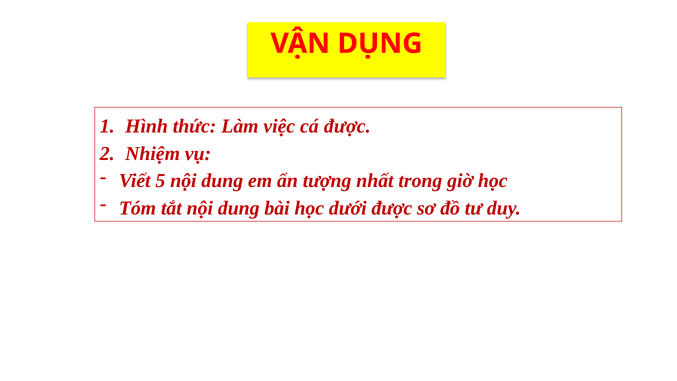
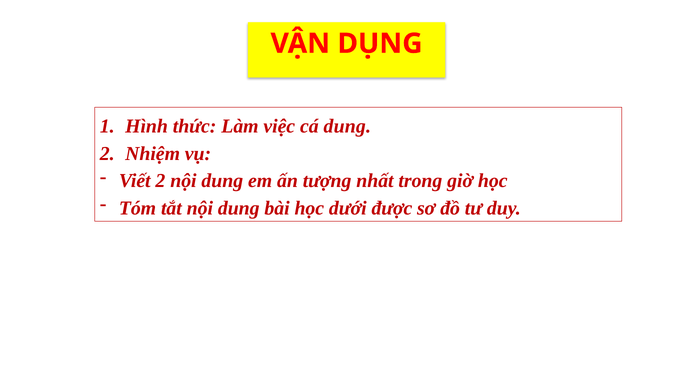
cá được: được -> dung
Viết 5: 5 -> 2
